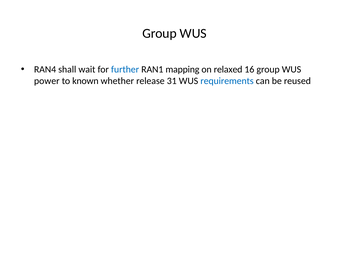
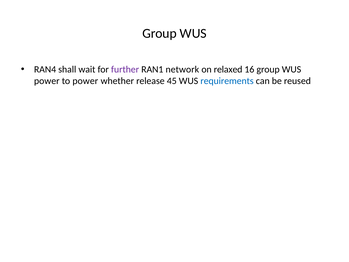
further colour: blue -> purple
mapping: mapping -> network
to known: known -> power
31: 31 -> 45
